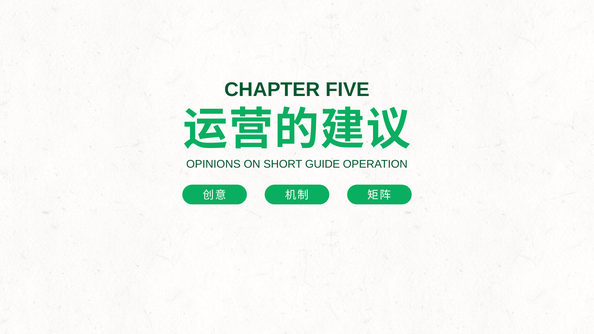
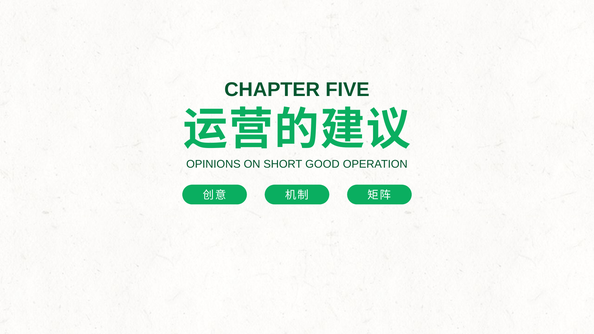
GUIDE: GUIDE -> GOOD
